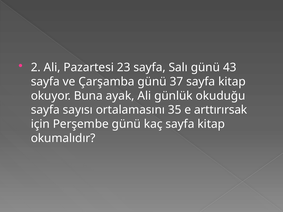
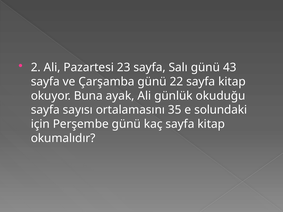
37: 37 -> 22
arttırırsak: arttırırsak -> solundaki
